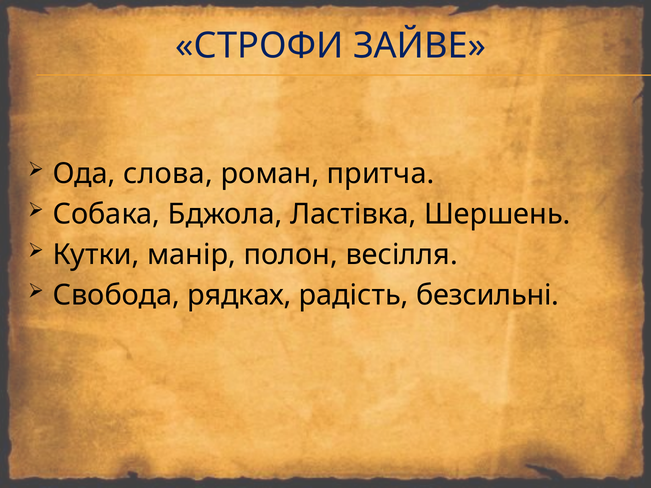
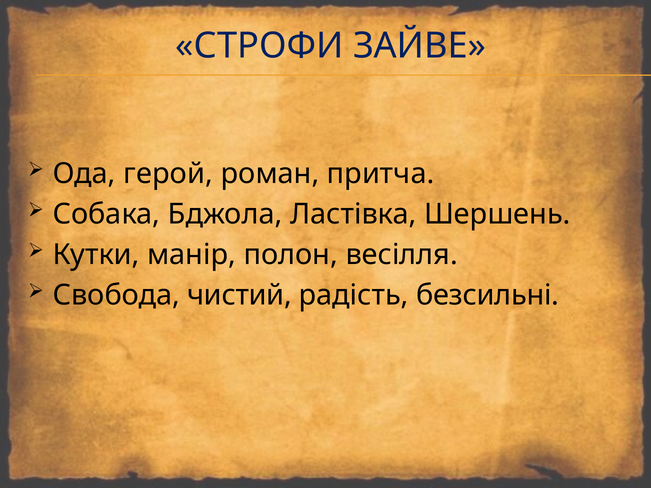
слова: слова -> герой
рядках: рядках -> чистий
